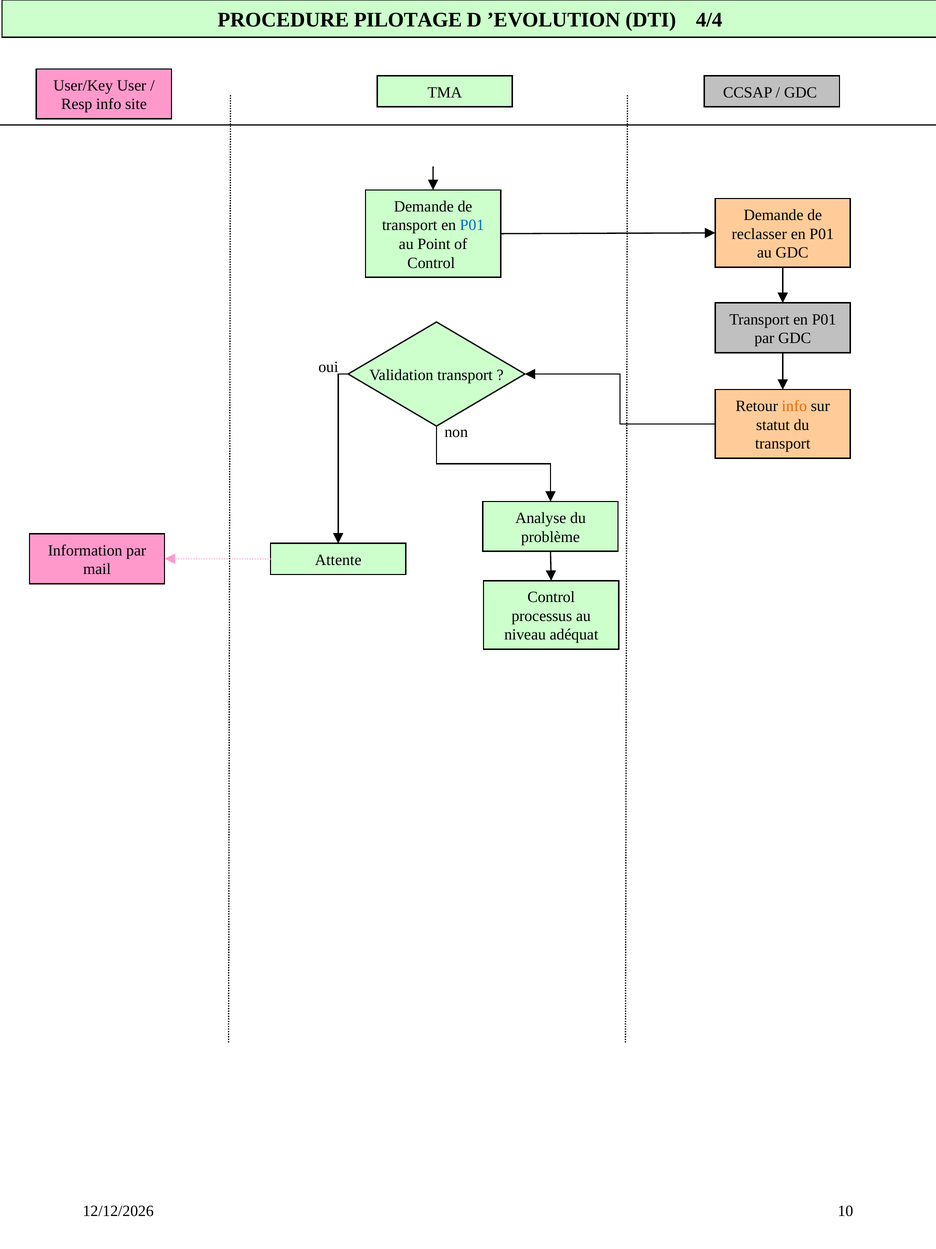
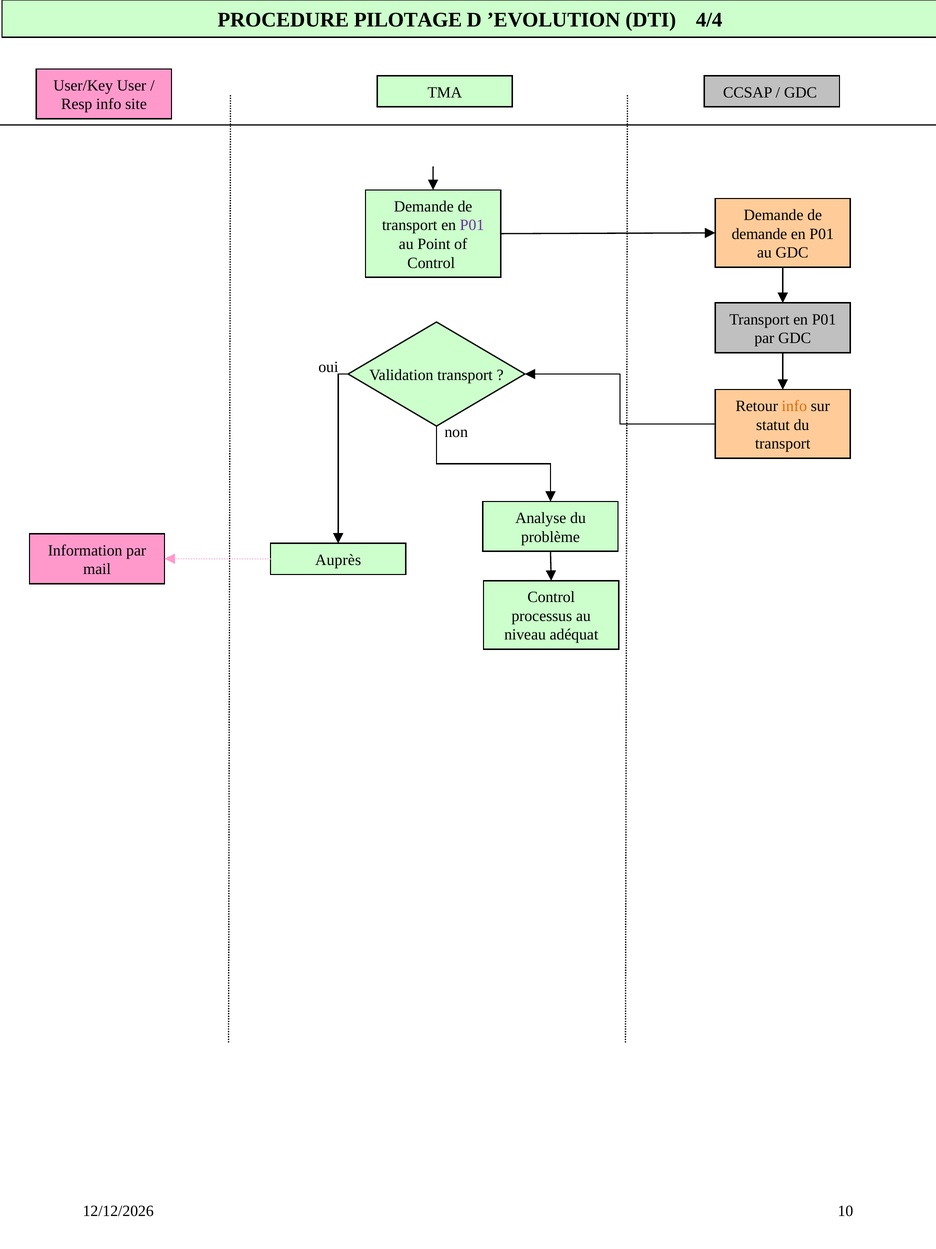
P01 at (472, 225) colour: blue -> purple
reclasser at (759, 234): reclasser -> demande
Attente: Attente -> Auprès
